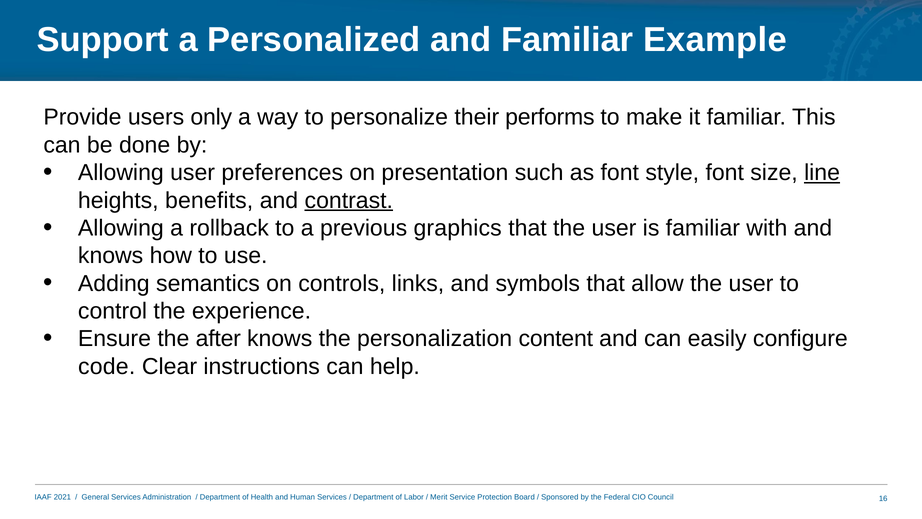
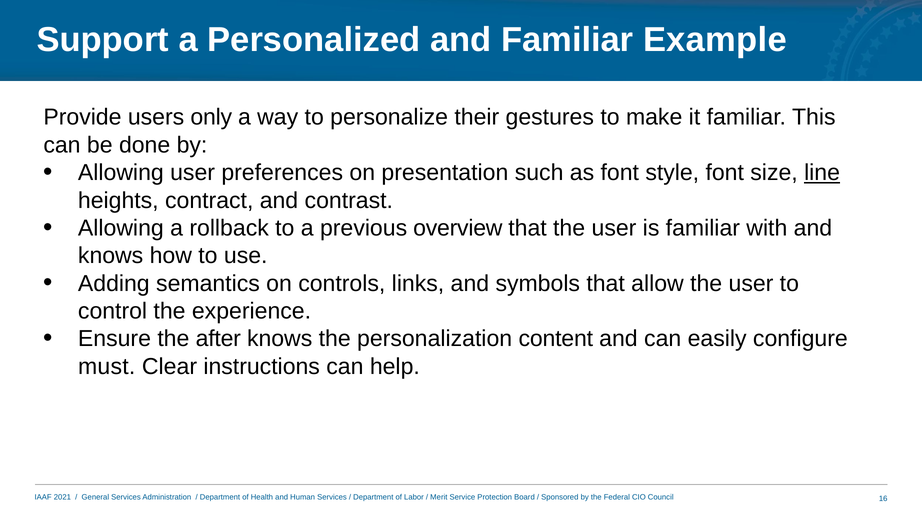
performs: performs -> gestures
benefits: benefits -> contract
contrast underline: present -> none
graphics: graphics -> overview
code: code -> must
